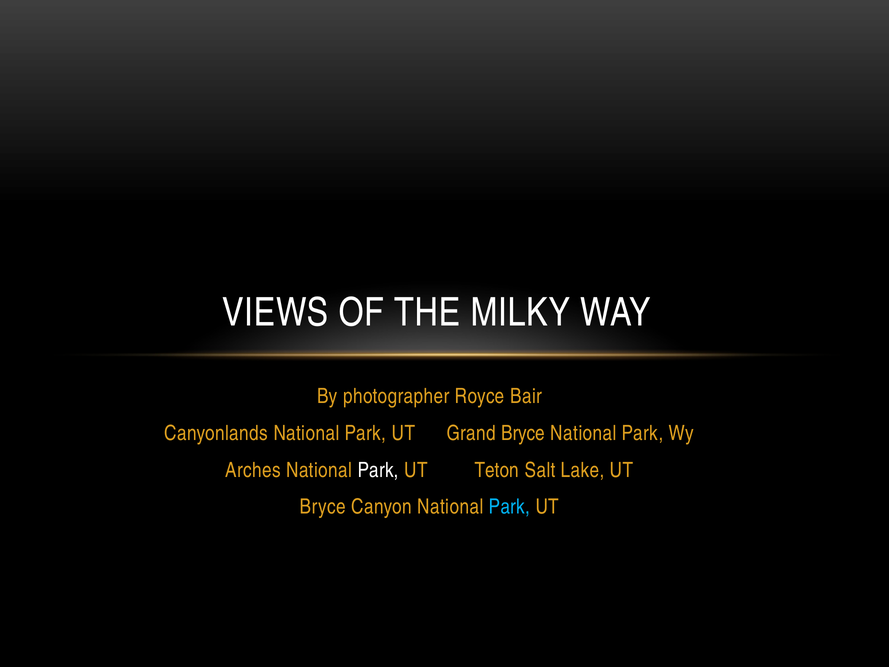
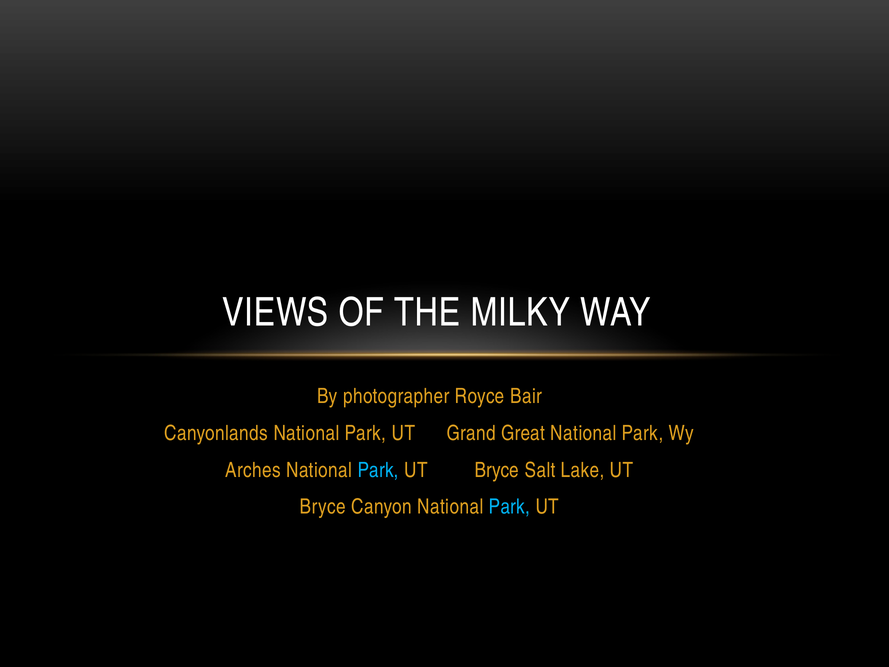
Grand Bryce: Bryce -> Great
Park at (378, 470) colour: white -> light blue
Teton at (497, 470): Teton -> Bryce
